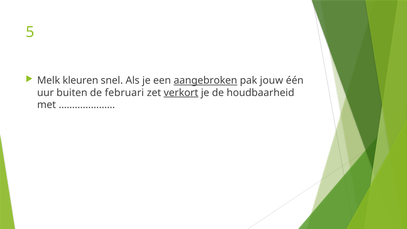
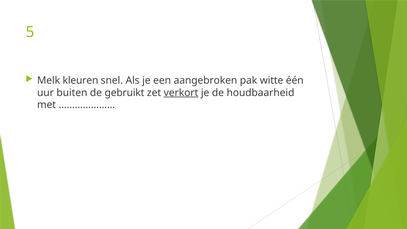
aangebroken underline: present -> none
jouw: jouw -> witte
februari: februari -> gebruikt
